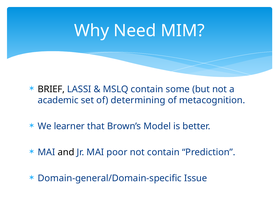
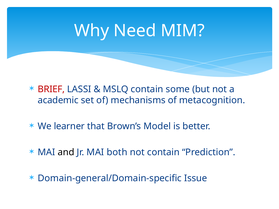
BRIEF colour: black -> red
determining: determining -> mechanisms
poor: poor -> both
